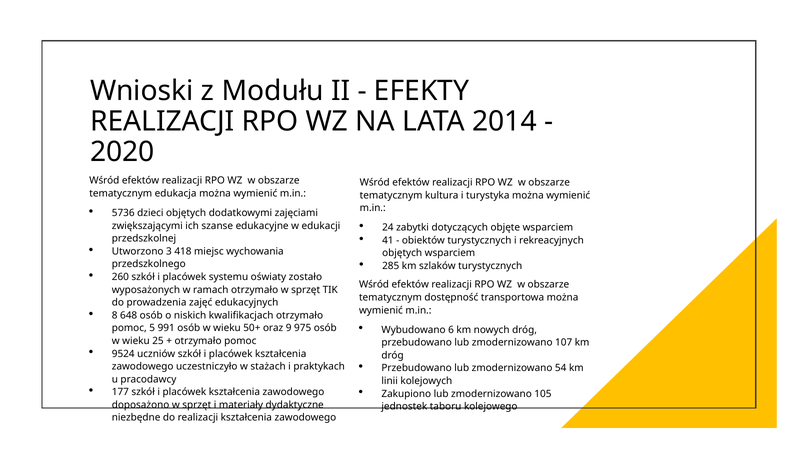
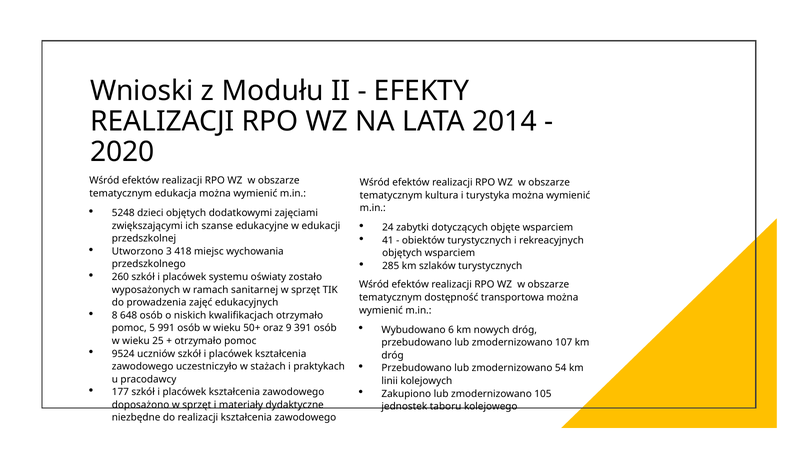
5736: 5736 -> 5248
ramach otrzymało: otrzymało -> sanitarnej
975: 975 -> 391
